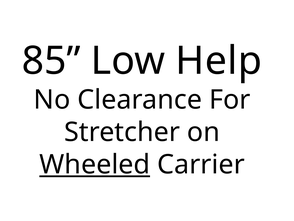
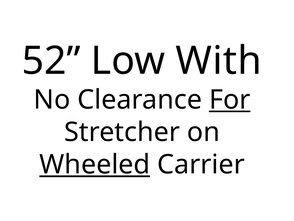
85: 85 -> 52
Help: Help -> With
For underline: none -> present
